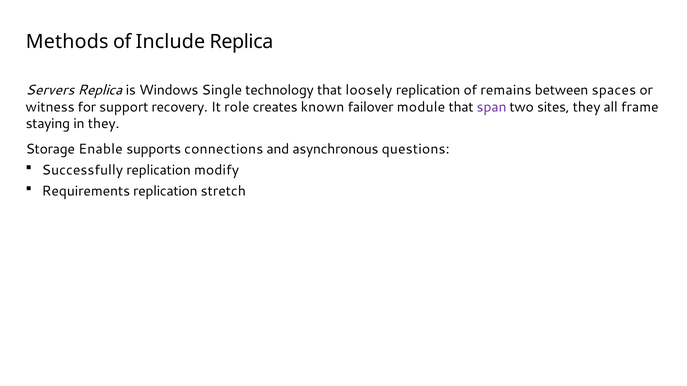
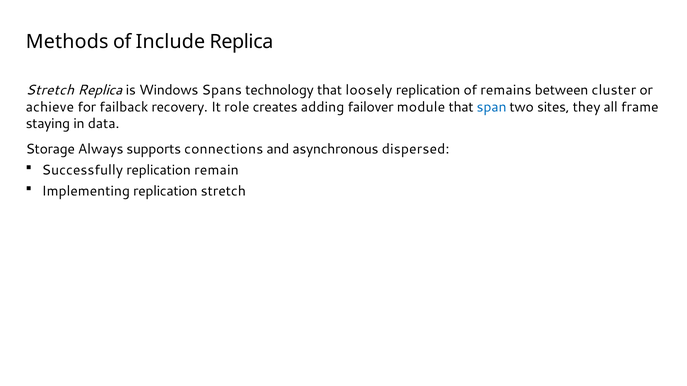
Servers at (50, 90): Servers -> Stretch
Single: Single -> Spans
spaces: spaces -> cluster
witness: witness -> achieve
support: support -> failback
known: known -> adding
span colour: purple -> blue
in they: they -> data
Enable: Enable -> Always
questions: questions -> dispersed
modify: modify -> remain
Requirements: Requirements -> Implementing
